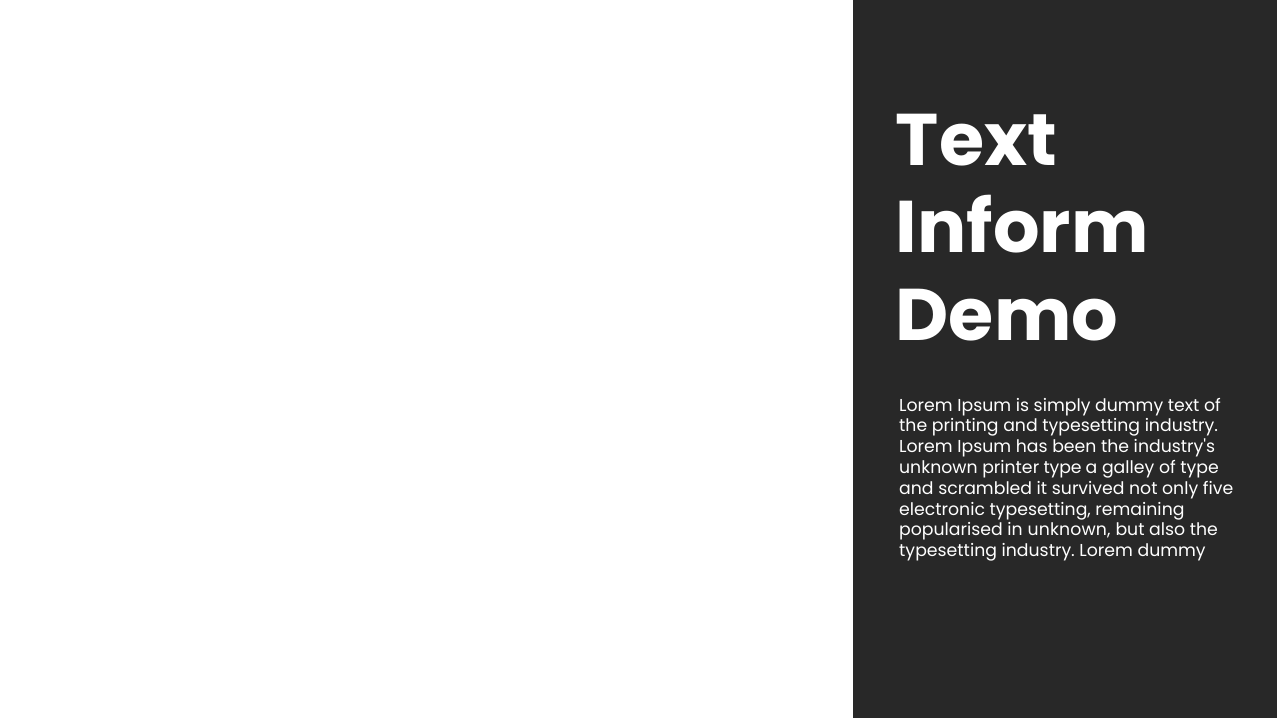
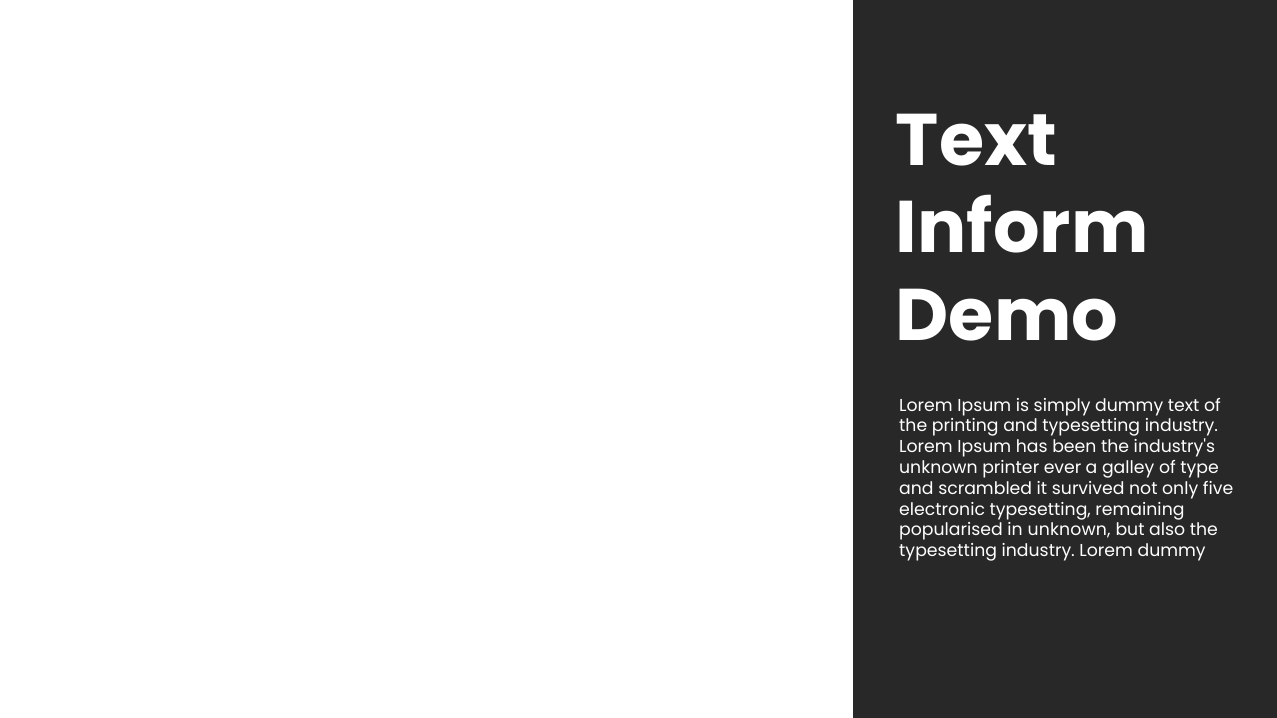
printer type: type -> ever
